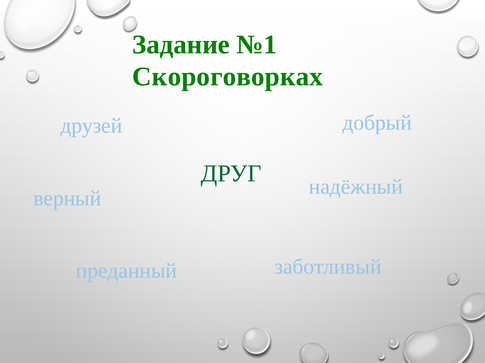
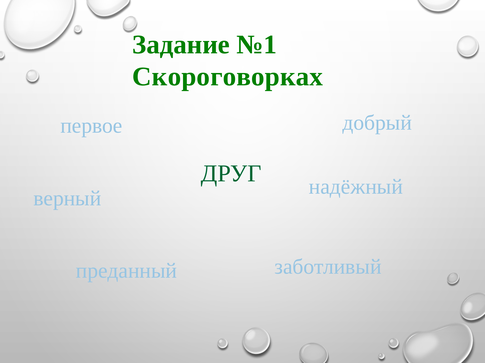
друзей: друзей -> первое
